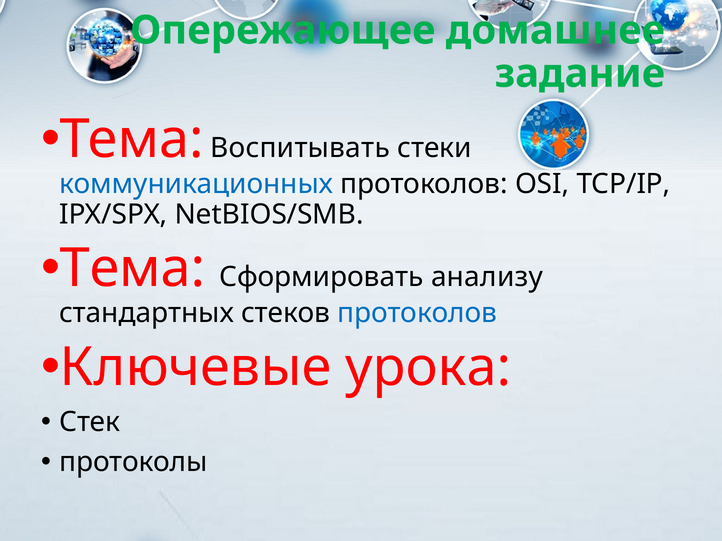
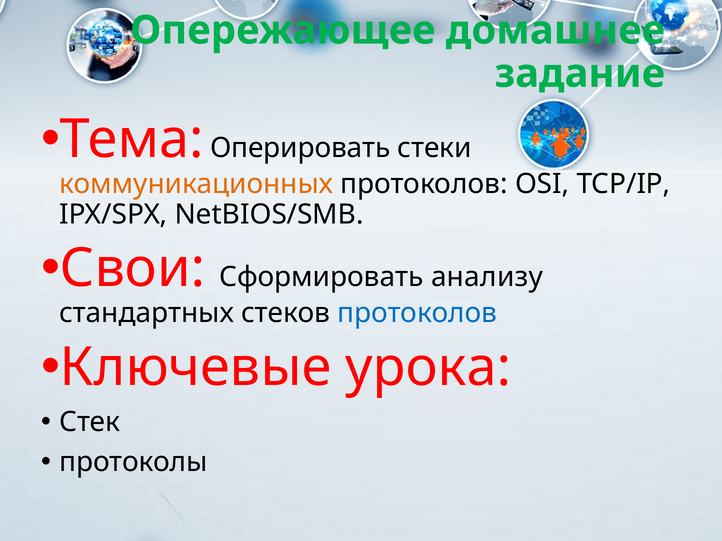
Воспитывать: Воспитывать -> Оперировать
коммуникационных colour: blue -> orange
Тема at (133, 269): Тема -> Свои
